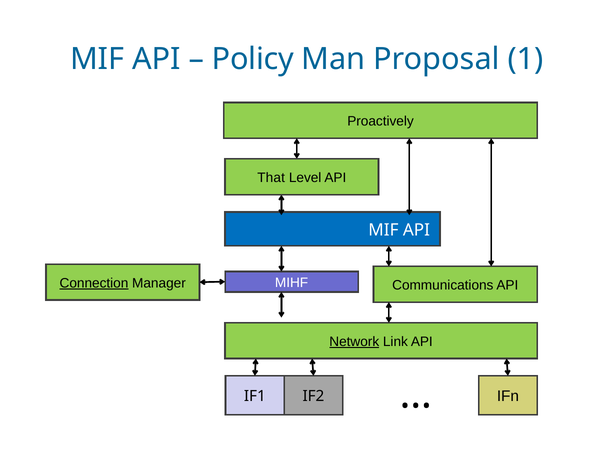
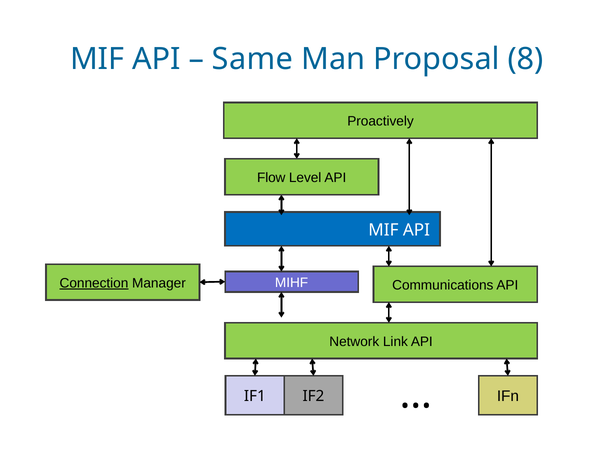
Policy: Policy -> Same
1: 1 -> 8
That: That -> Flow
Network underline: present -> none
